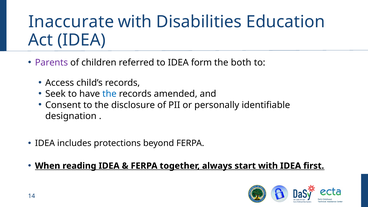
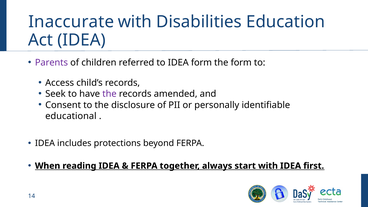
the both: both -> form
the at (109, 94) colour: blue -> purple
designation: designation -> educational
